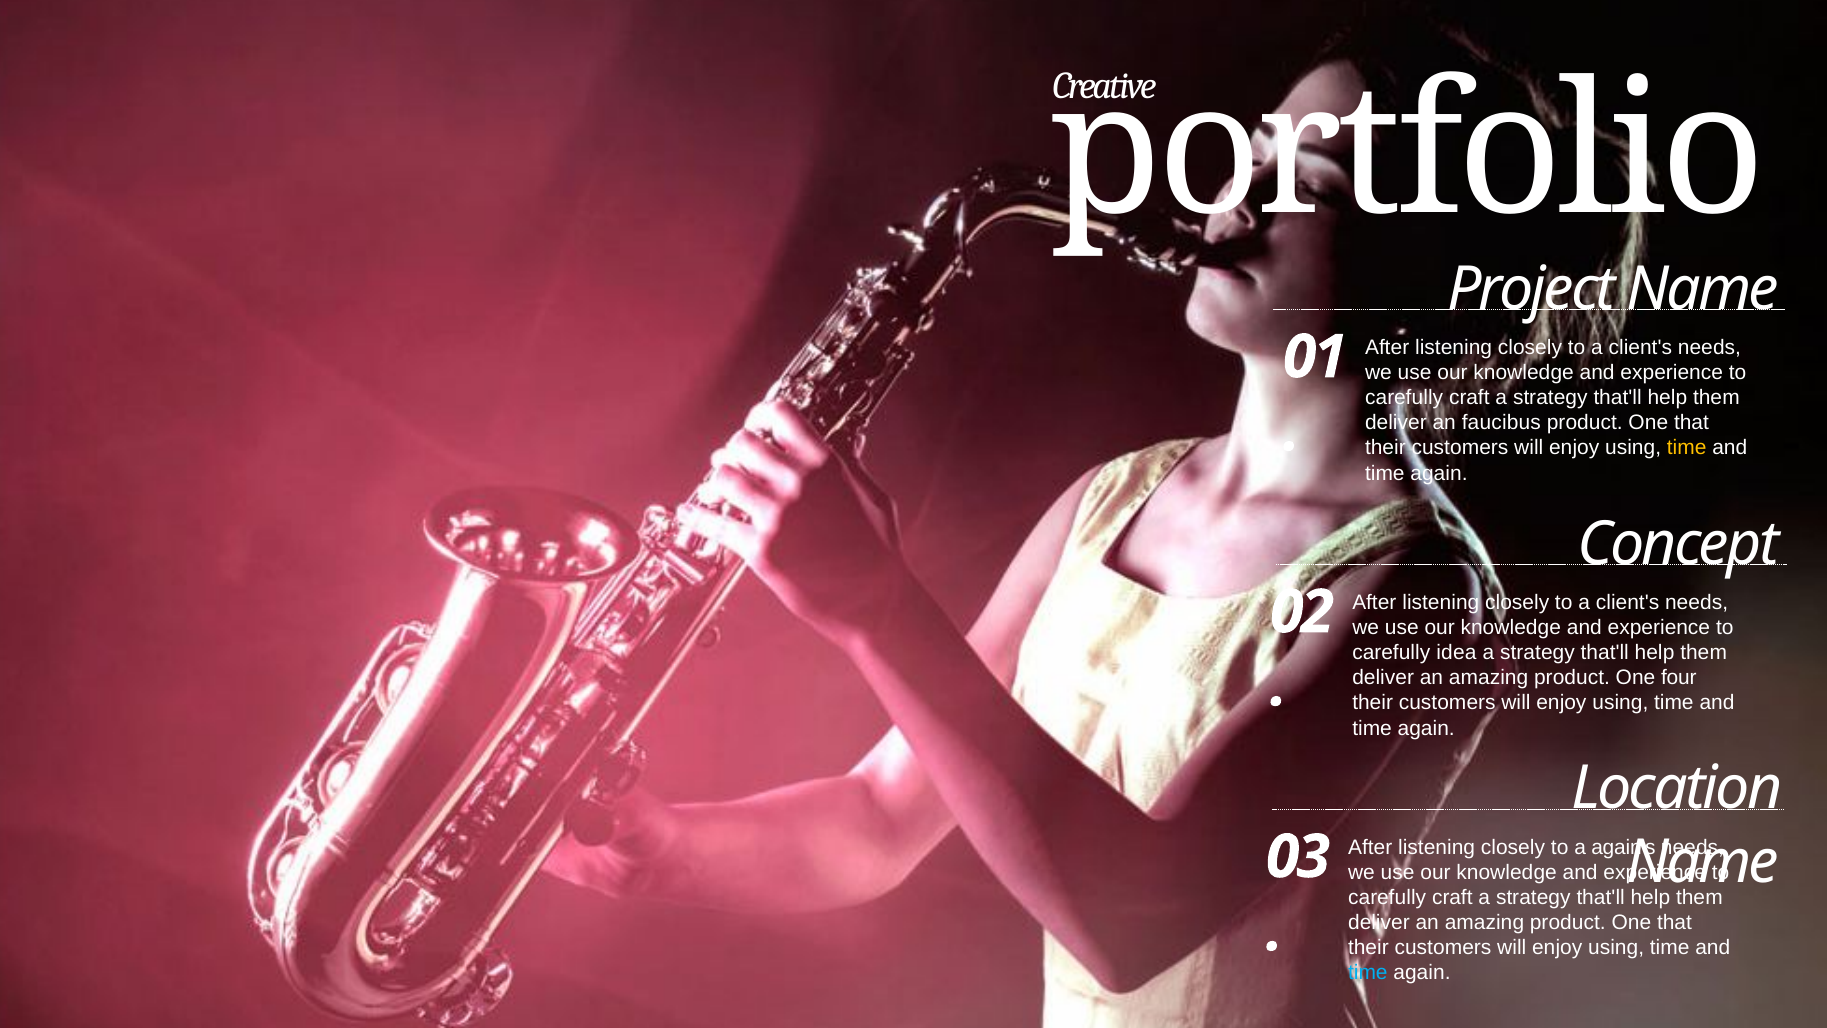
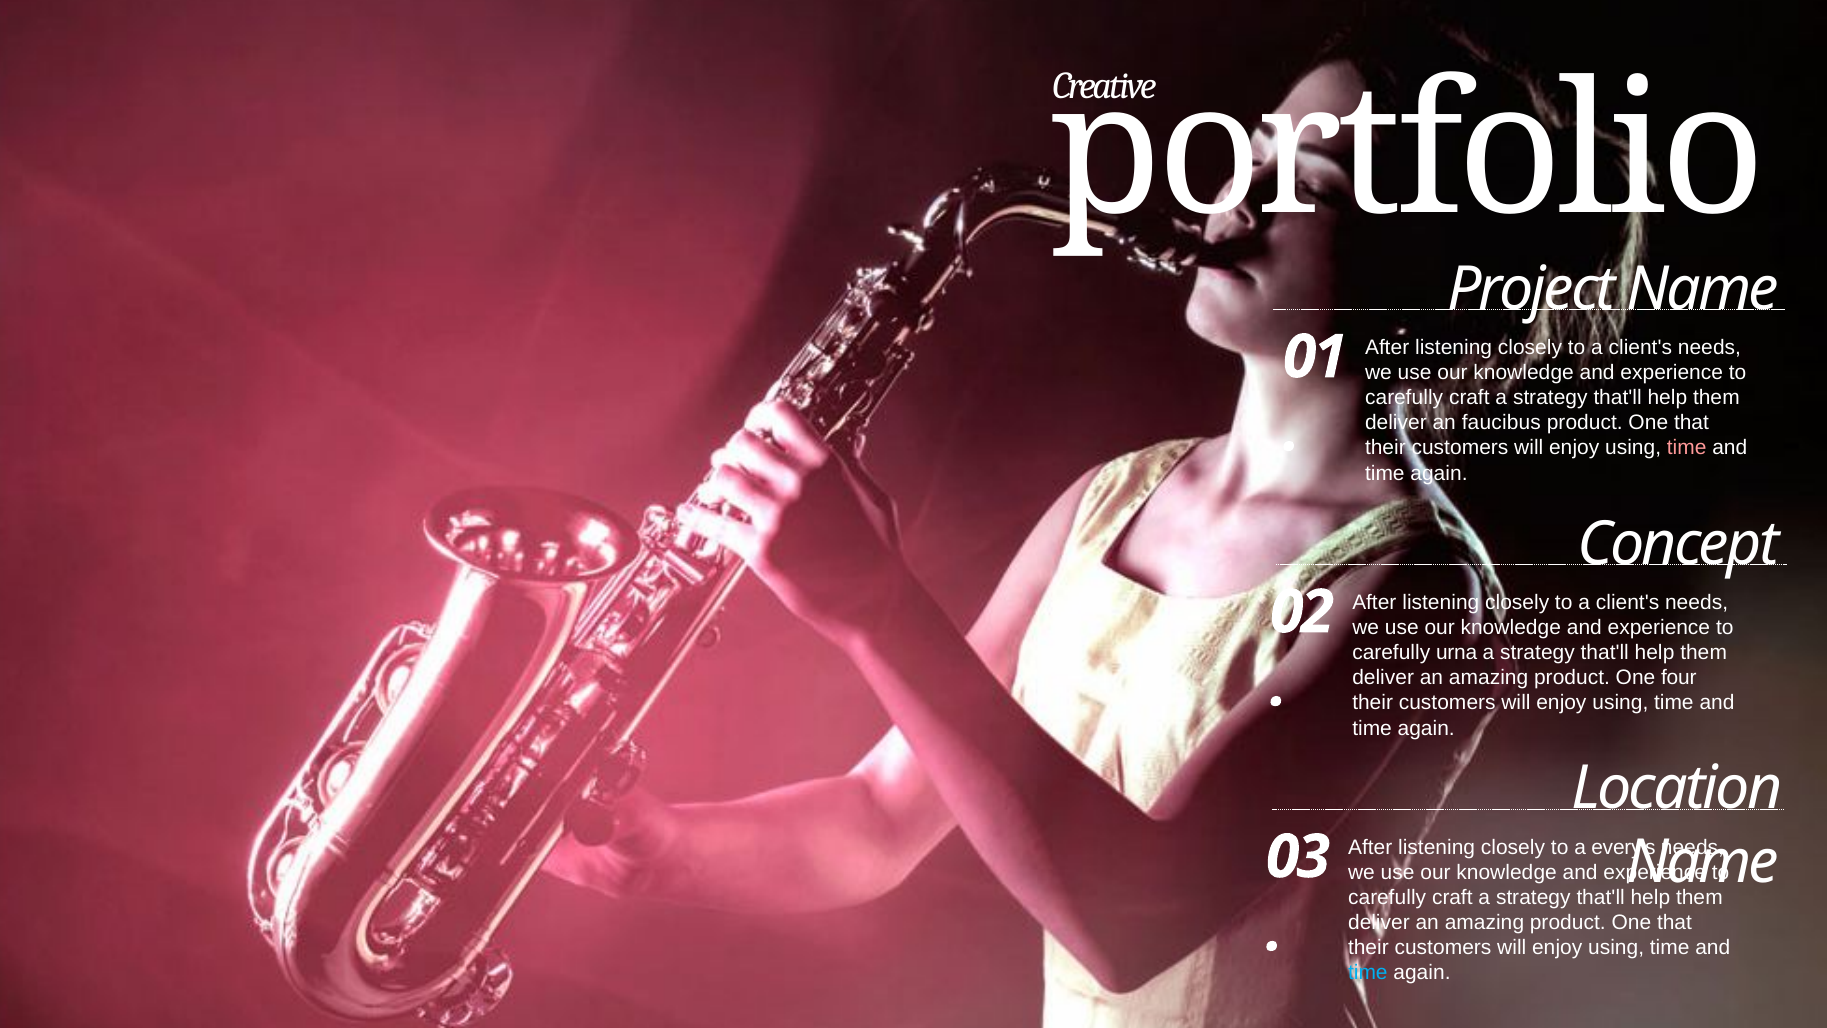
time at (1687, 448) colour: yellow -> pink
idea: idea -> urna
again's: again's -> every's
